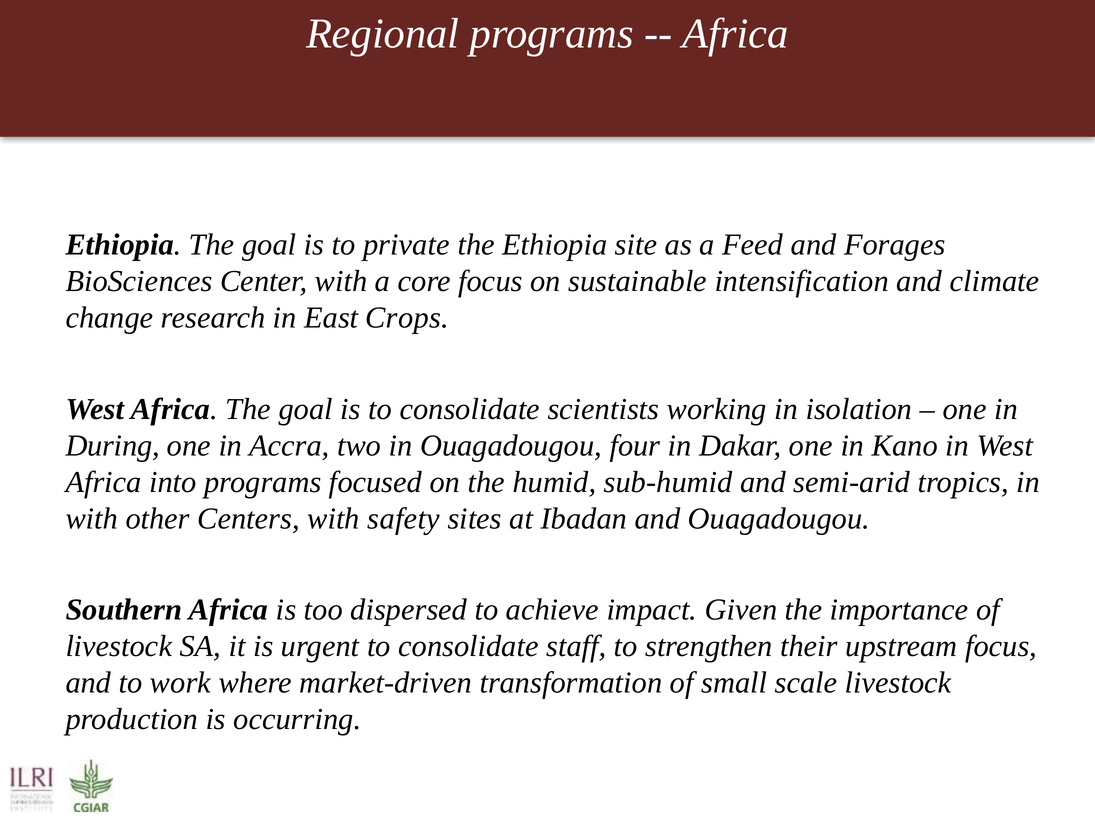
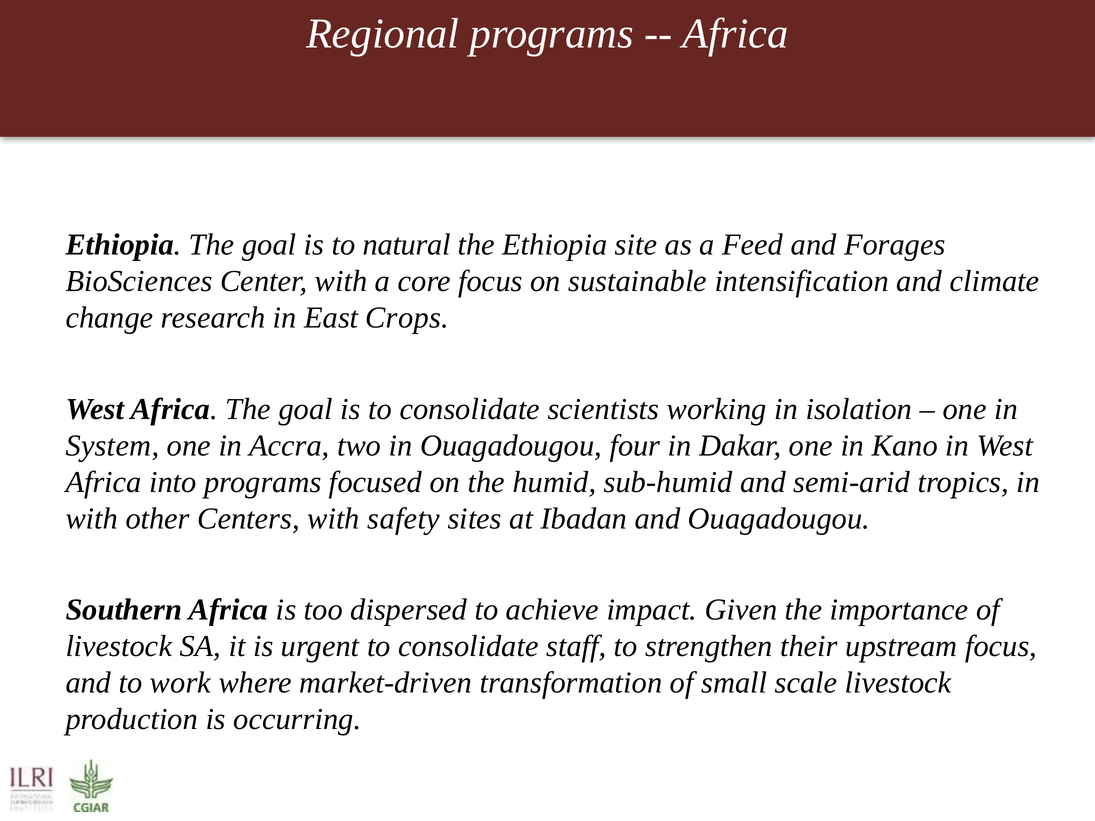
private: private -> natural
During: During -> System
